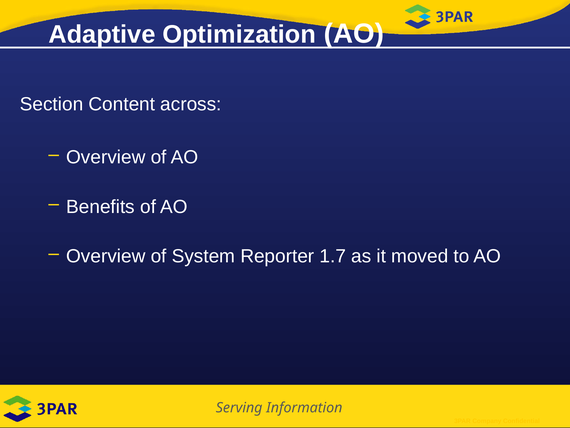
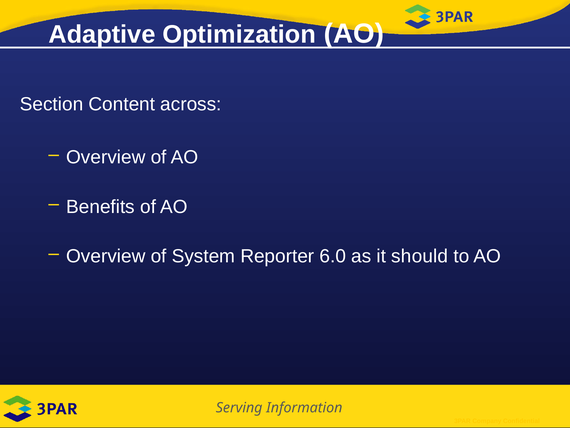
1.7: 1.7 -> 6.0
moved: moved -> should
